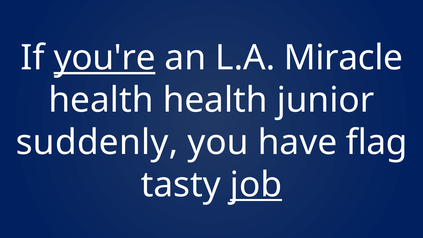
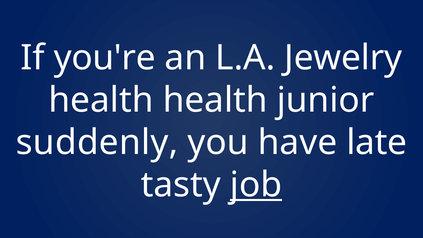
you're underline: present -> none
Miracle: Miracle -> Jewelry
flag: flag -> late
